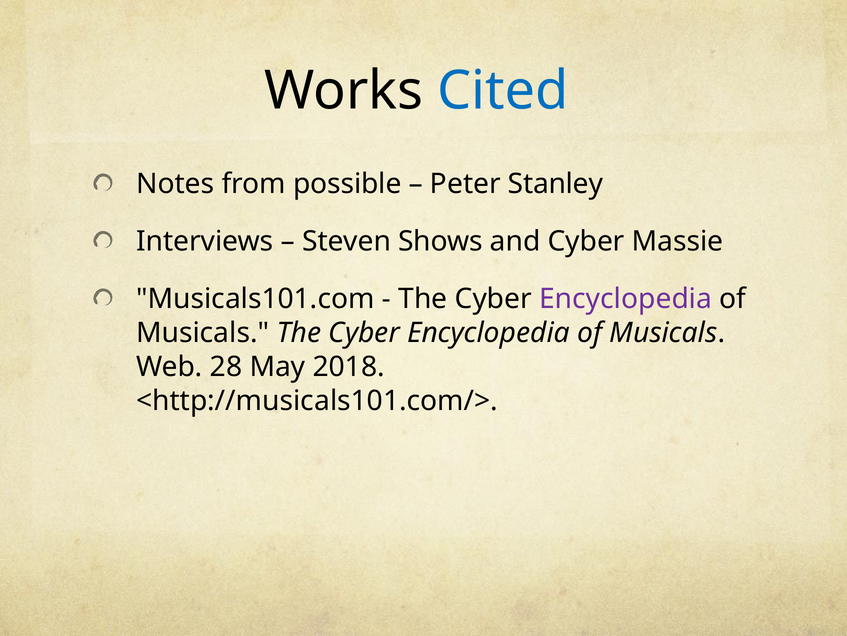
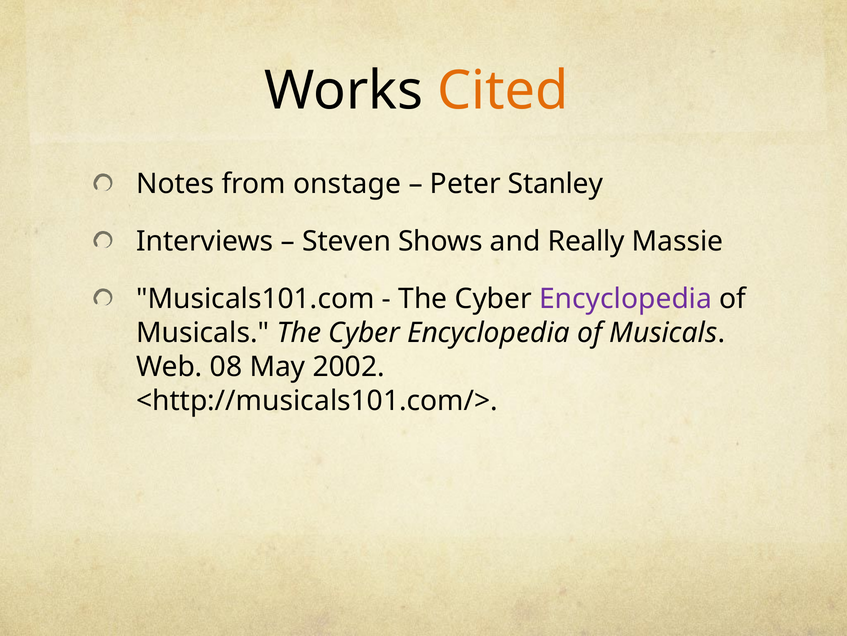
Cited colour: blue -> orange
possible: possible -> onstage
and Cyber: Cyber -> Really
28: 28 -> 08
2018: 2018 -> 2002
